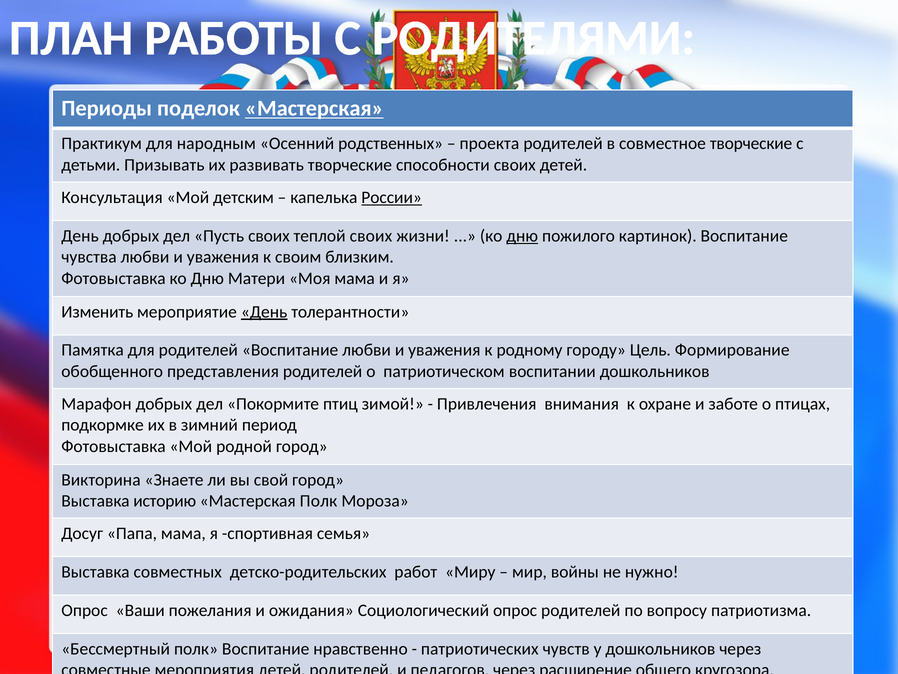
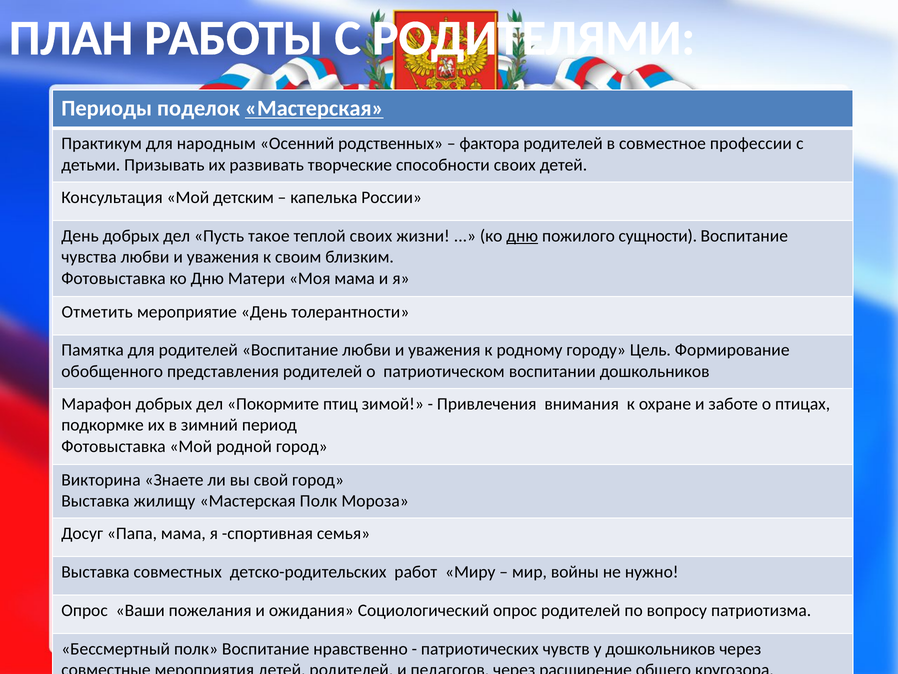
проекта: проекта -> фактора
совместное творческие: творческие -> профессии
России at (392, 197) underline: present -> none
Пусть своих: своих -> такое
картинок: картинок -> сущности
Изменить: Изменить -> Отметить
День at (264, 312) underline: present -> none
историю: историю -> жилищу
